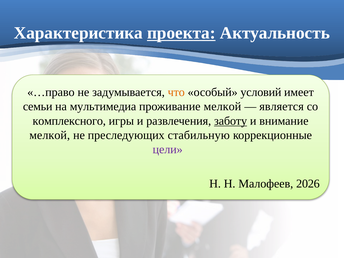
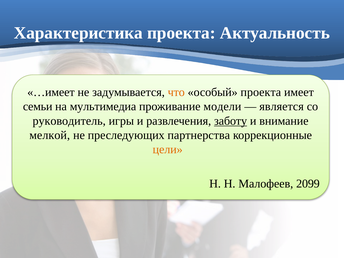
проекта at (181, 33) underline: present -> none
…право: …право -> …имеет
особый условий: условий -> проекта
проживание мелкой: мелкой -> модели
комплексного: комплексного -> руководитель
стабильную: стабильную -> партнерства
цели colour: purple -> orange
2026: 2026 -> 2099
